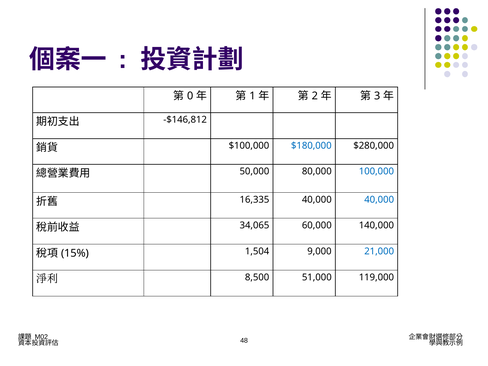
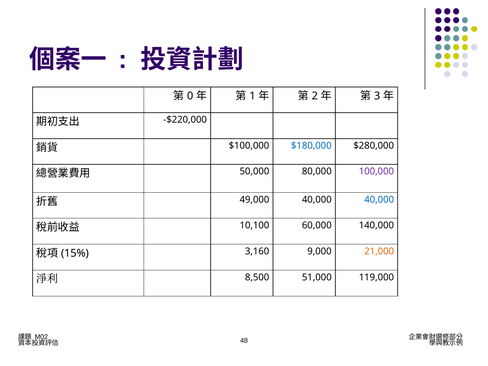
-$146,812: -$146,812 -> -$220,000
100,000 colour: blue -> purple
16,335: 16,335 -> 49,000
34,065: 34,065 -> 10,100
1,504: 1,504 -> 3,160
21,000 colour: blue -> orange
